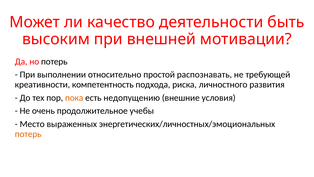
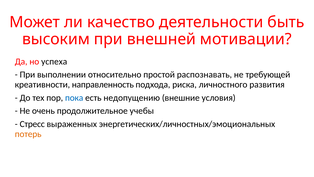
но потерь: потерь -> успеха
компетентность: компетентность -> направленность
пока colour: orange -> blue
Место: Место -> Стресс
